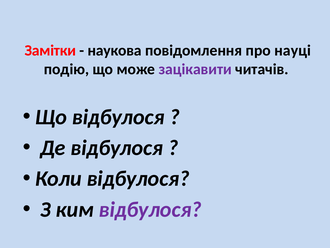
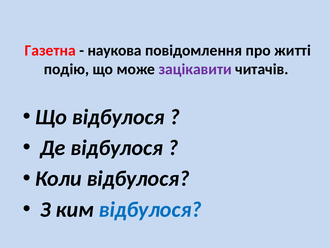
Замітки: Замітки -> Газетна
науці: науці -> житті
відбулося at (150, 209) colour: purple -> blue
